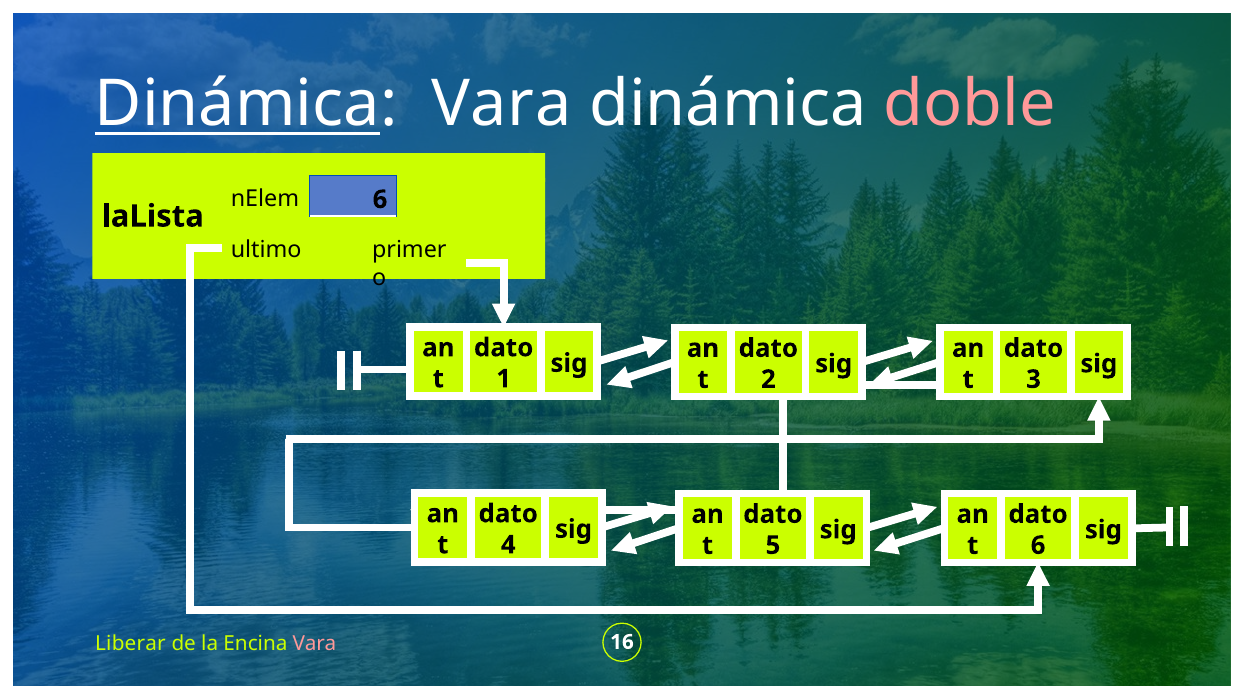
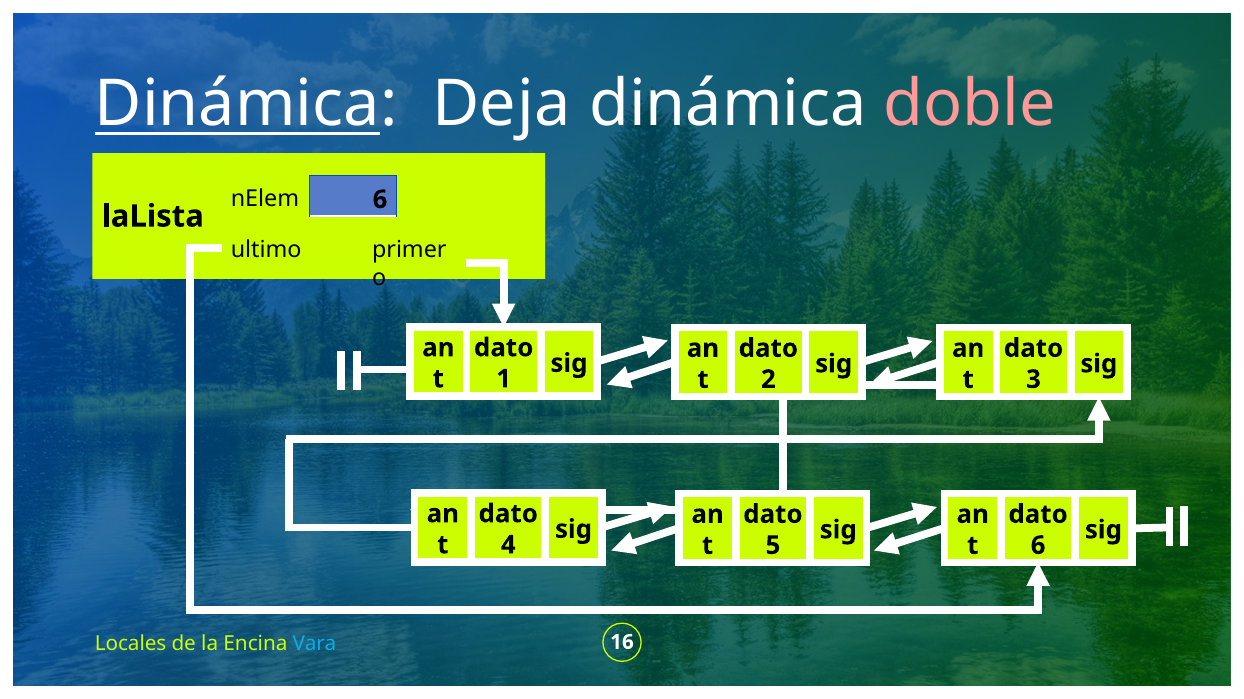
Dinámica Vara: Vara -> Deja
Liberar: Liberar -> Locales
Vara at (314, 644) colour: pink -> light blue
